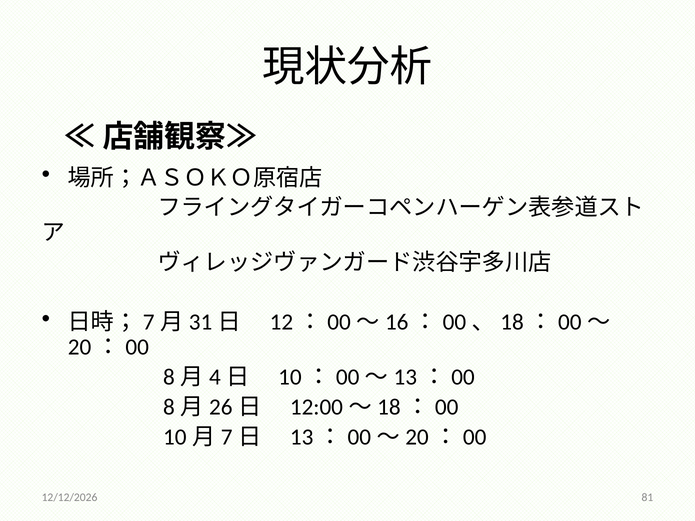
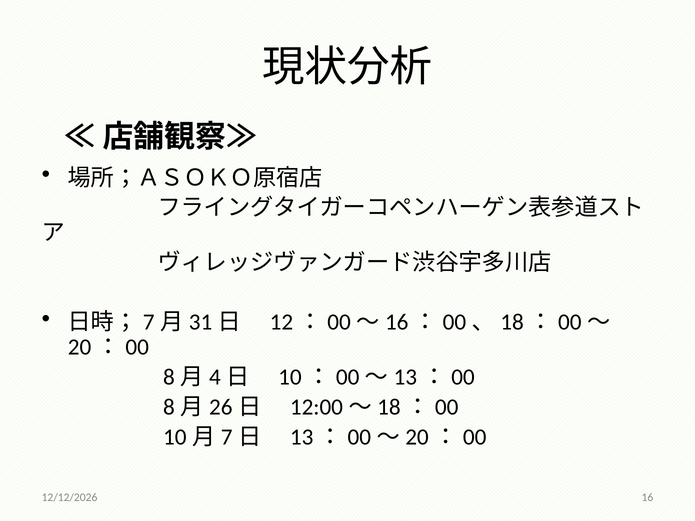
81: 81 -> 16
